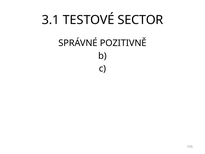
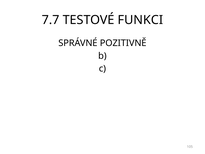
3.1: 3.1 -> 7.7
SECTOR: SECTOR -> FUNKCI
